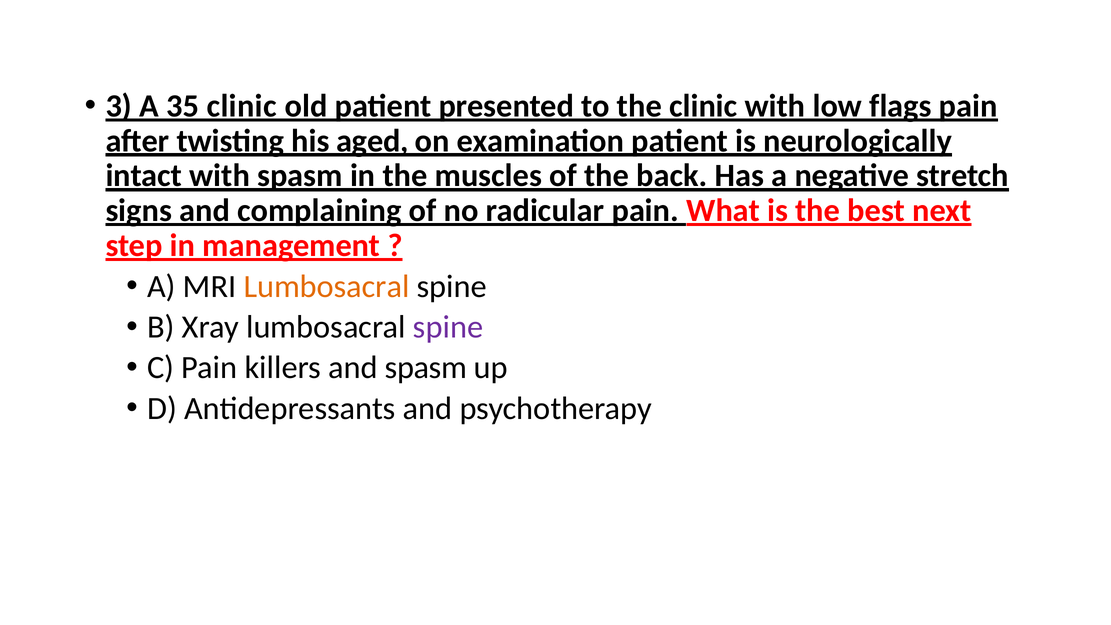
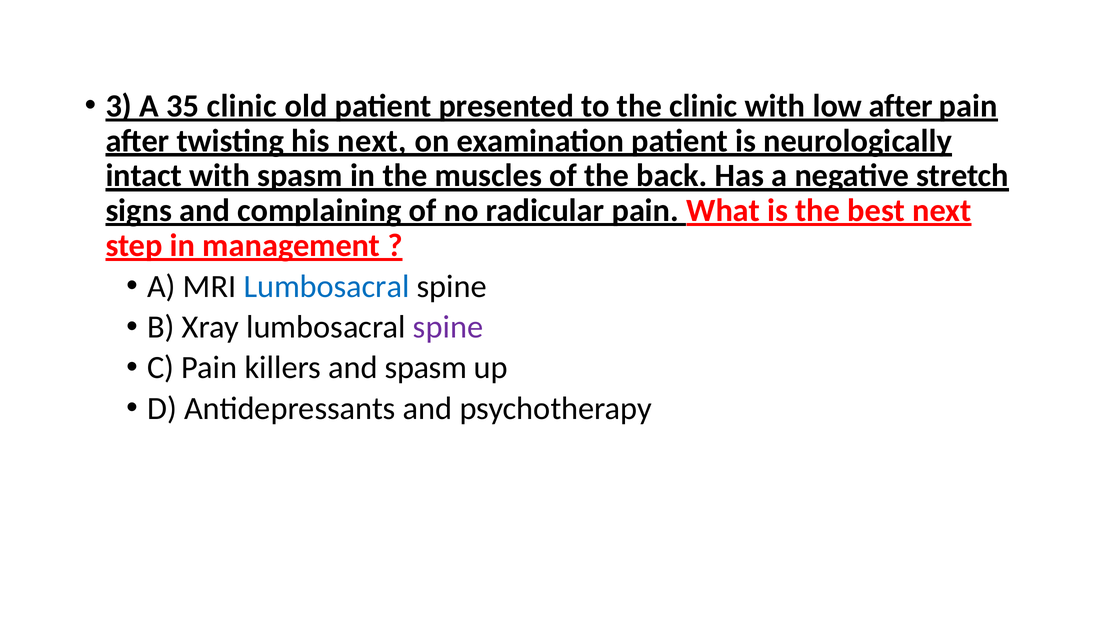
low flags: flags -> after
his aged: aged -> next
Lumbosacral at (327, 286) colour: orange -> blue
